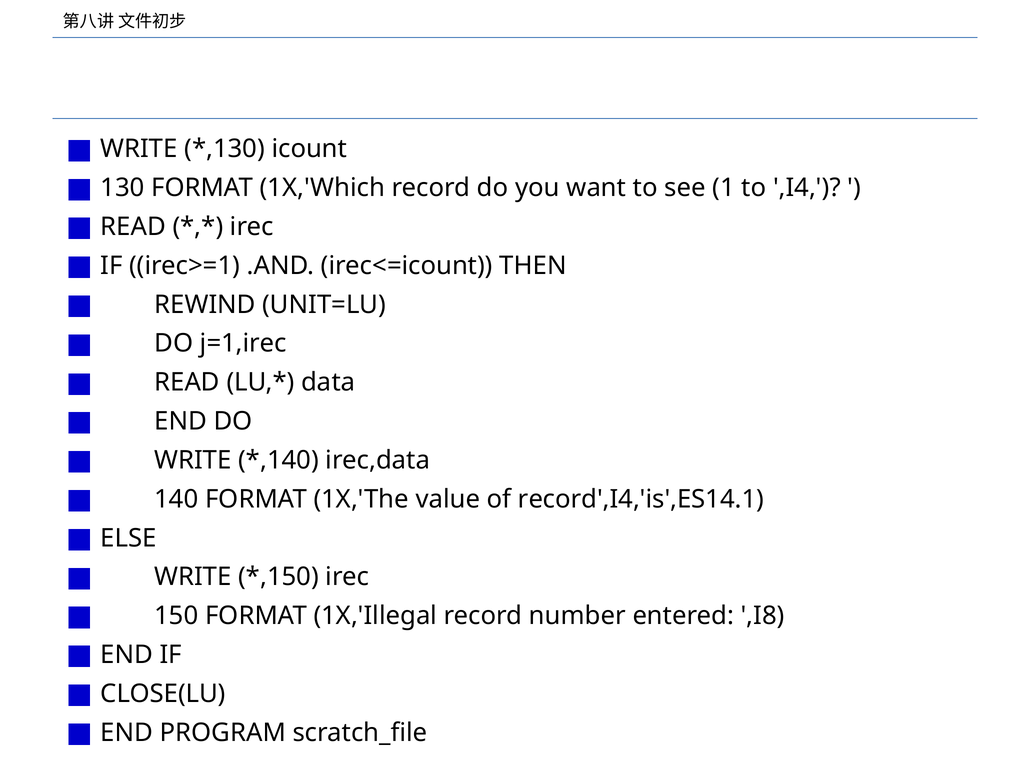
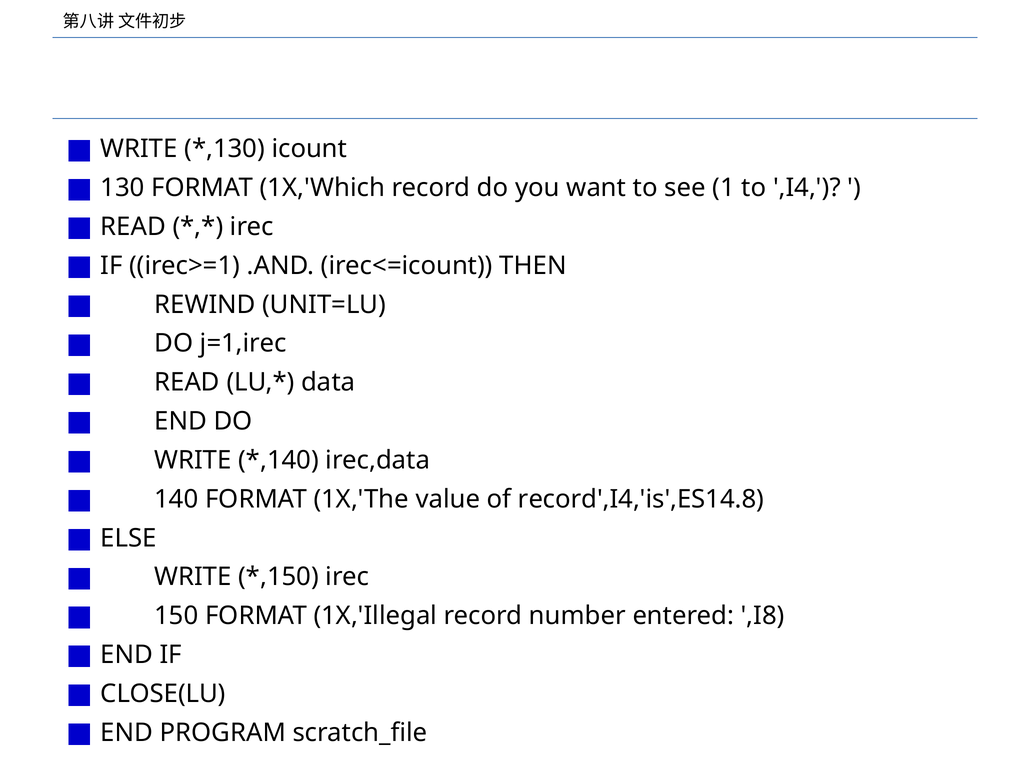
record',I4,'is',ES14.1: record',I4,'is',ES14.1 -> record',I4,'is',ES14.8
